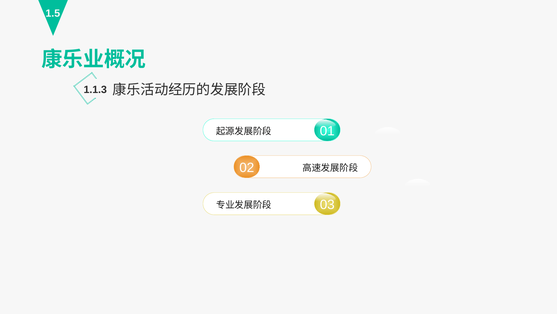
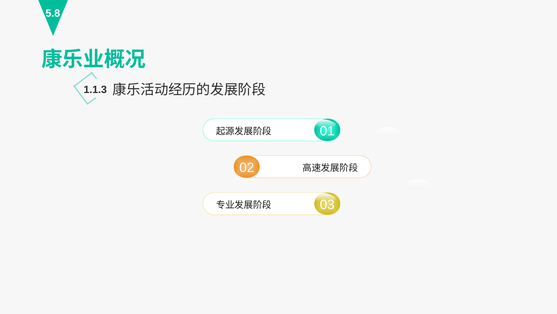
1.5: 1.5 -> 5.8
